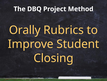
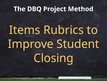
Orally: Orally -> Items
